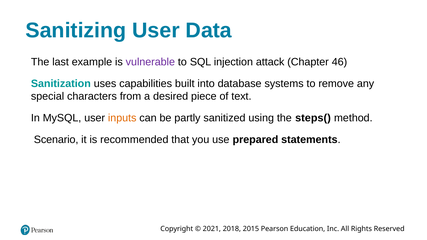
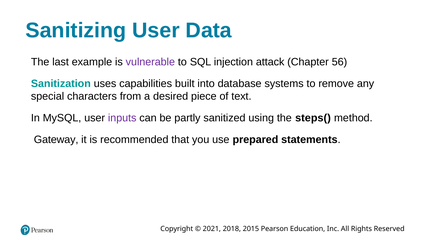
46: 46 -> 56
inputs colour: orange -> purple
Scenario: Scenario -> Gateway
